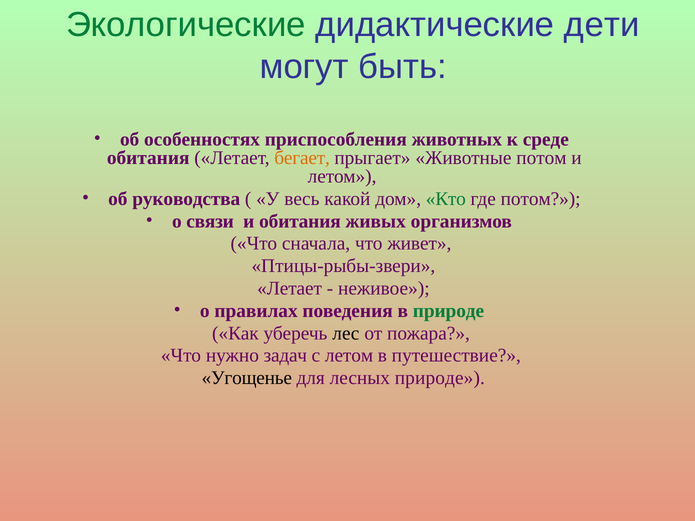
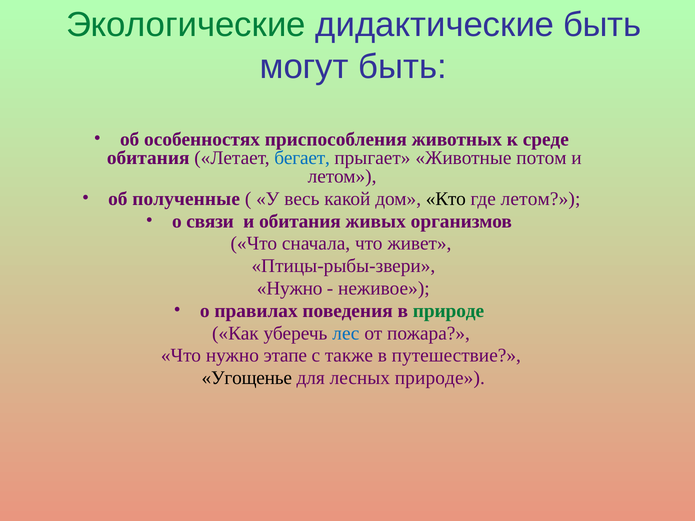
дидактические дети: дети -> быть
бегает colour: orange -> blue
руководства: руководства -> полученные
Кто colour: green -> black
где потом: потом -> летом
Летает at (290, 289): Летает -> Нужно
лес colour: black -> blue
задач: задач -> этапе
с летом: летом -> также
